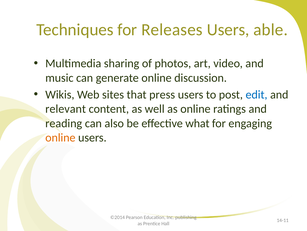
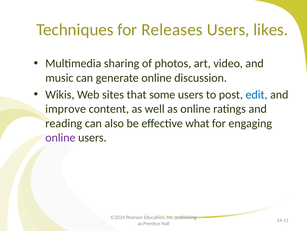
able: able -> likes
press: press -> some
relevant: relevant -> improve
online at (60, 137) colour: orange -> purple
